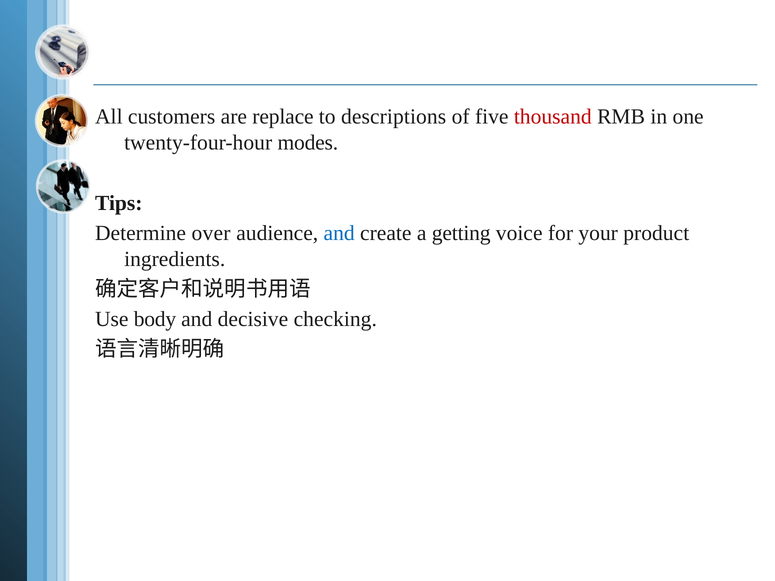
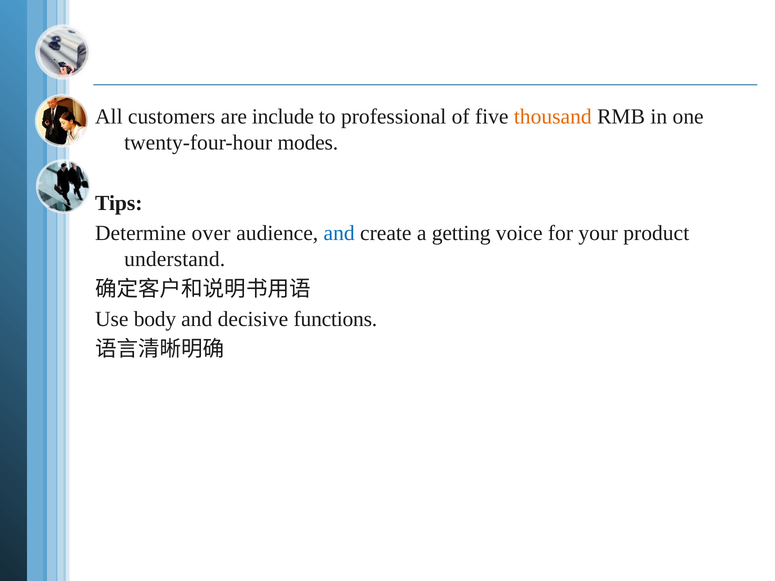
replace: replace -> include
descriptions: descriptions -> professional
thousand colour: red -> orange
ingredients: ingredients -> understand
checking: checking -> functions
